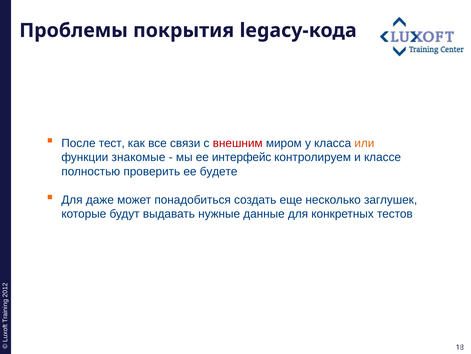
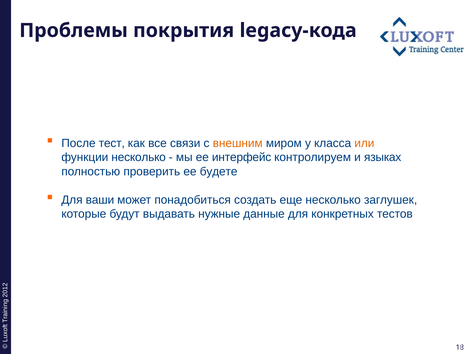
внешним colour: red -> orange
функции знакомые: знакомые -> несколько
классе: классе -> языках
даже: даже -> ваши
